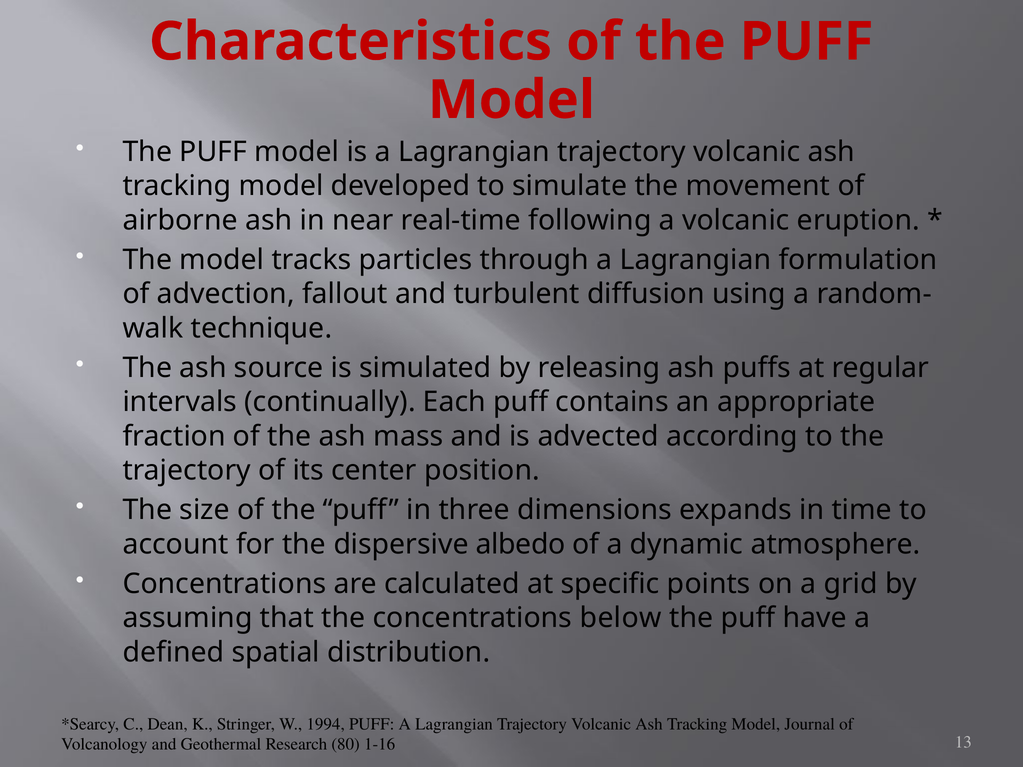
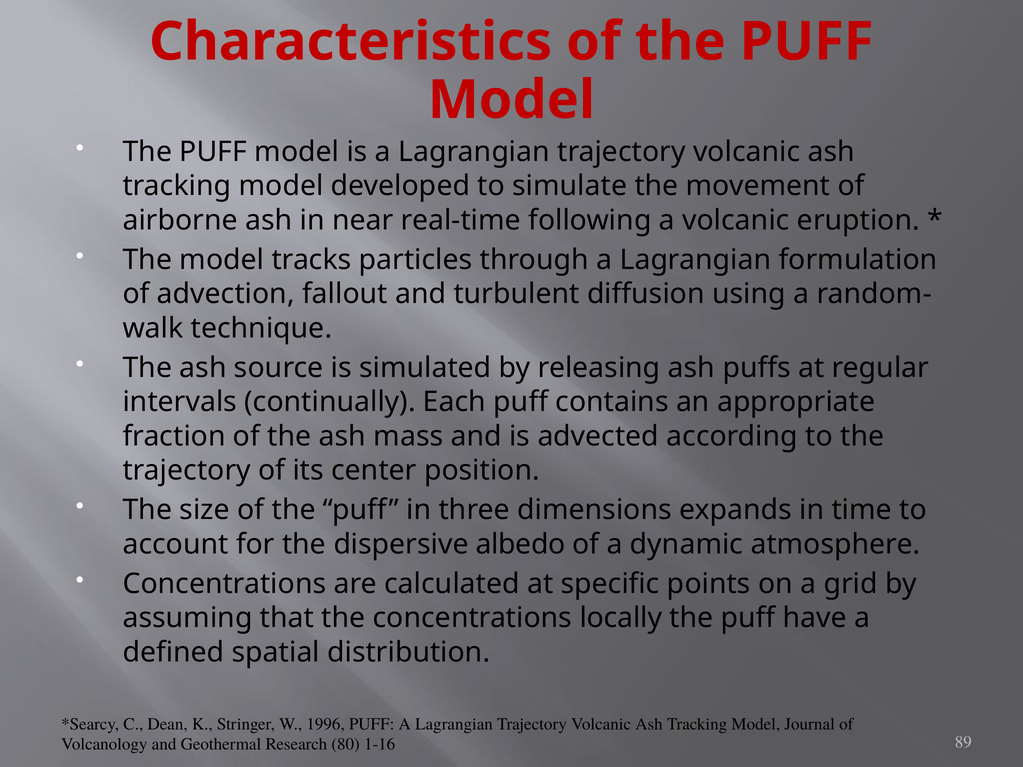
below: below -> locally
1994: 1994 -> 1996
13: 13 -> 89
